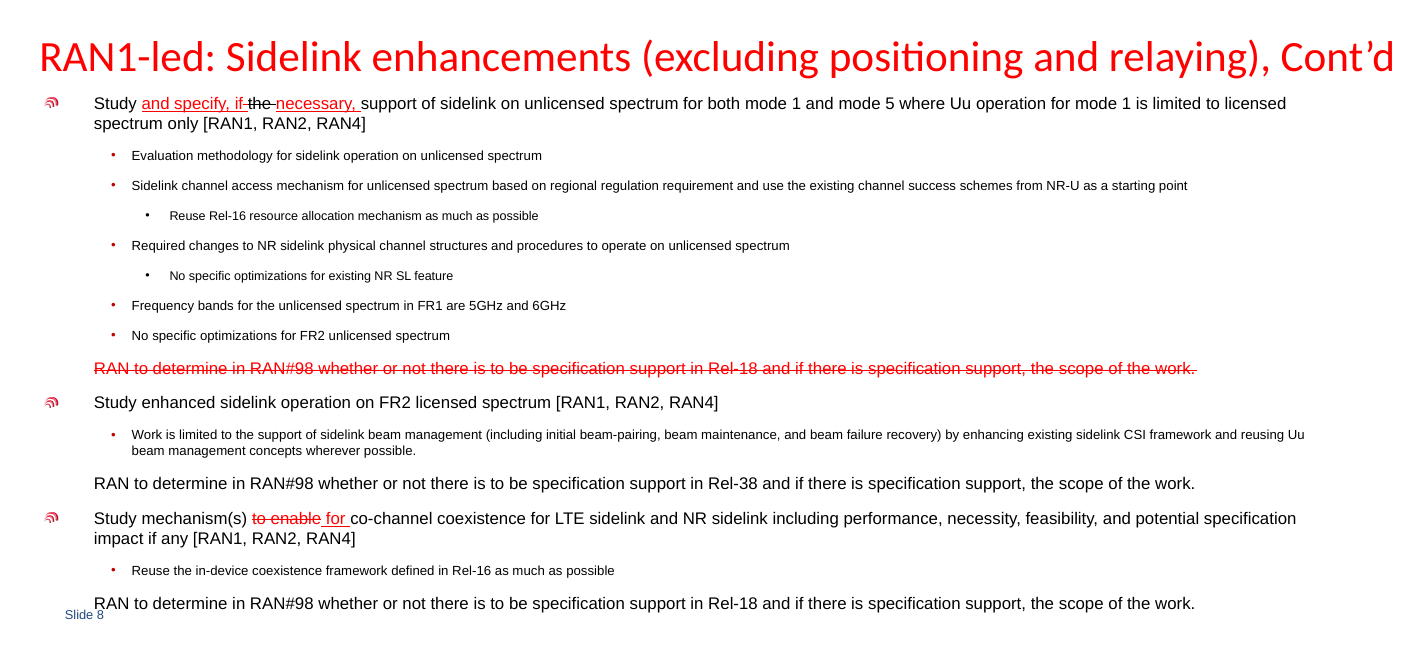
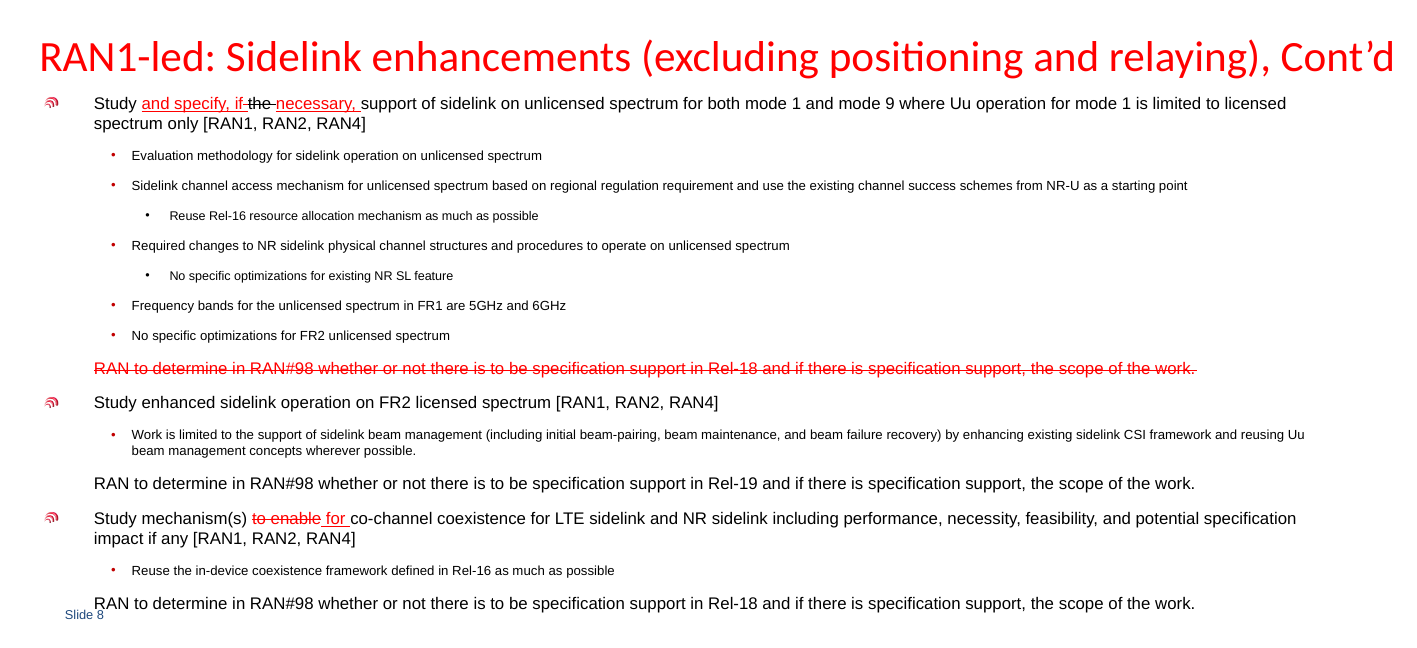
5: 5 -> 9
Rel-38: Rel-38 -> Rel-19
